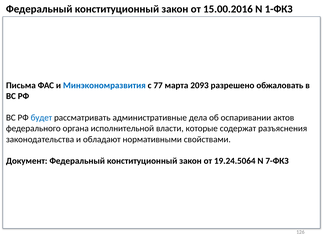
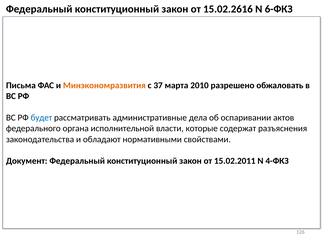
15.00.2016: 15.00.2016 -> 15.02.2616
1-ФКЗ: 1-ФКЗ -> 6-ФКЗ
Минэкономразвития colour: blue -> orange
77: 77 -> 37
2093: 2093 -> 2010
19.24.5064: 19.24.5064 -> 15.02.2011
7-ФКЗ: 7-ФКЗ -> 4-ФКЗ
